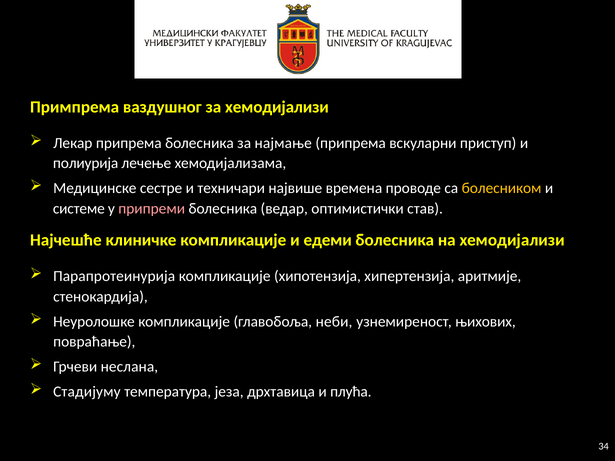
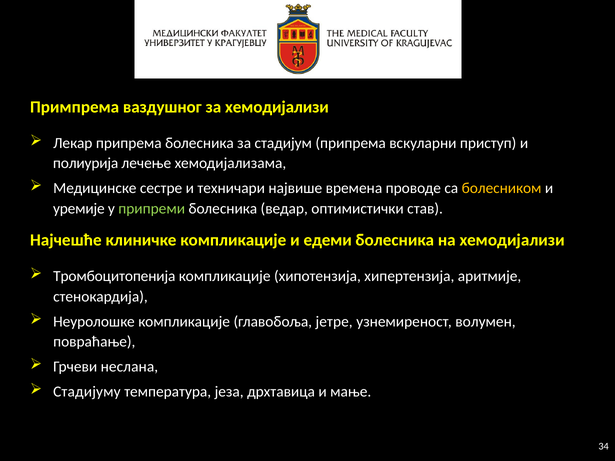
најмање: најмање -> стадијум
системе: системе -> уремије
припреми colour: pink -> light green
Парапротеинурија: Парапротеинурија -> Тромбоцитопенија
неби: неби -> јетре
њихових: њихових -> волумен
плућа: плућа -> мање
